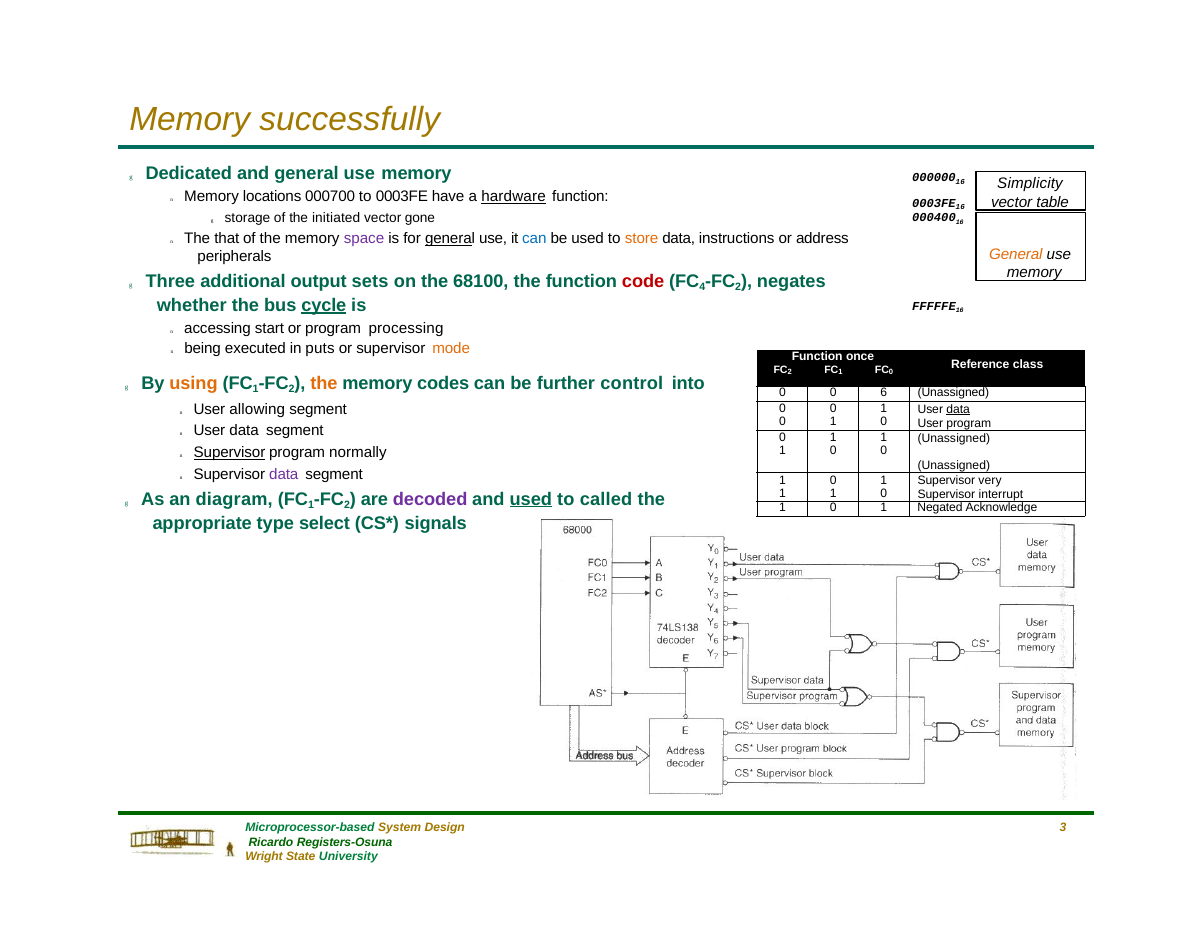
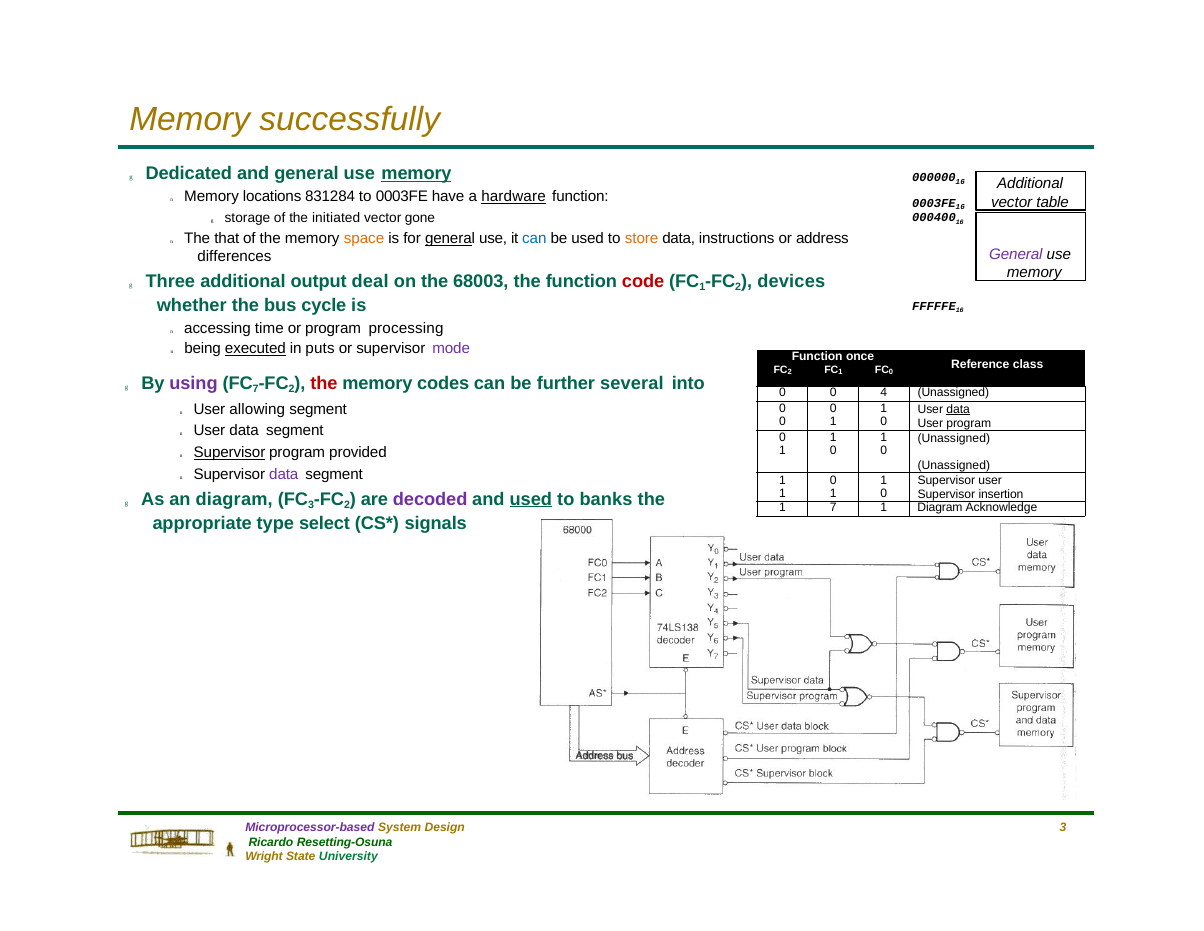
memory at (417, 173) underline: none -> present
Simplicity at (1030, 184): Simplicity -> Additional
000700: 000700 -> 831284
space colour: purple -> orange
General at (1016, 254) colour: orange -> purple
peripherals: peripherals -> differences
sets: sets -> deal
68100: 68100 -> 68003
4 at (702, 287): 4 -> 1
negates: negates -> devices
cycle underline: present -> none
start: start -> time
executed underline: none -> present
mode colour: orange -> purple
using colour: orange -> purple
1 at (256, 389): 1 -> 7
the at (324, 383) colour: orange -> red
control: control -> several
6: 6 -> 4
normally: normally -> provided
Supervisor very: very -> user
interrupt: interrupt -> insertion
1 at (311, 505): 1 -> 3
called: called -> banks
0 at (833, 508): 0 -> 7
1 Negated: Negated -> Diagram
Microprocessor-based colour: green -> purple
Registers-Osuna: Registers-Osuna -> Resetting-Osuna
